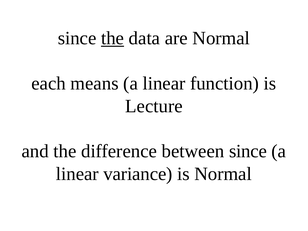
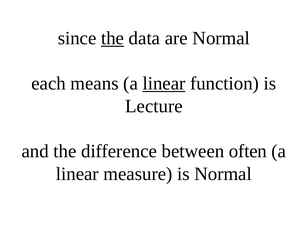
linear at (164, 83) underline: none -> present
between since: since -> often
variance: variance -> measure
